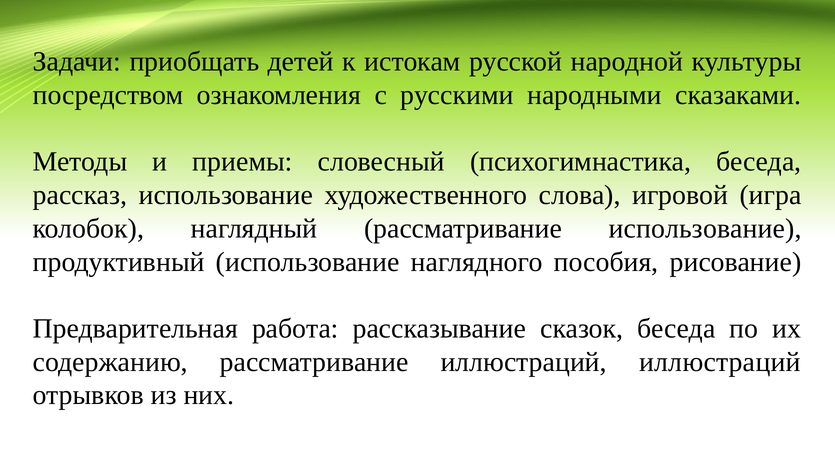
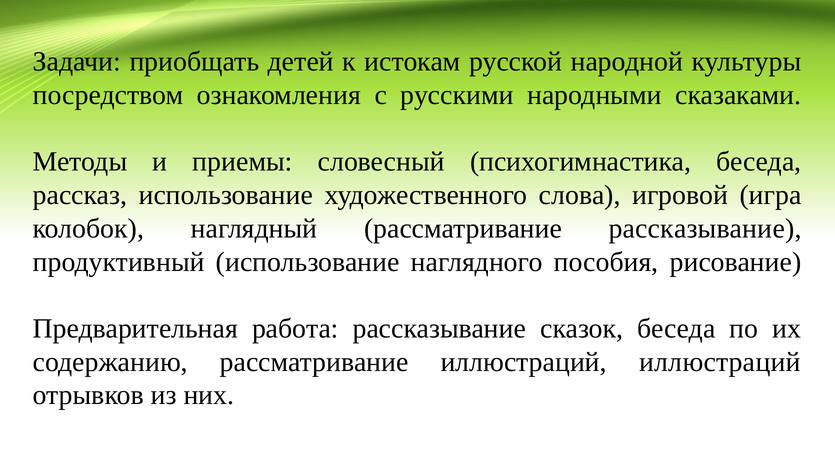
рассматривание использование: использование -> рассказывание
